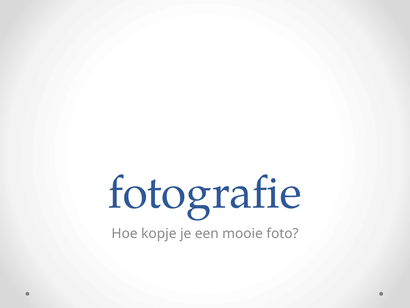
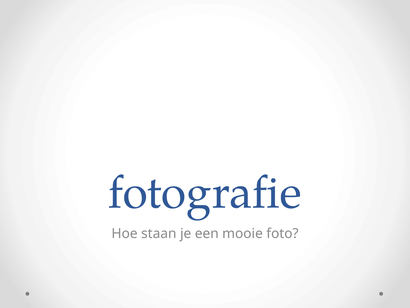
kopje: kopje -> staan
